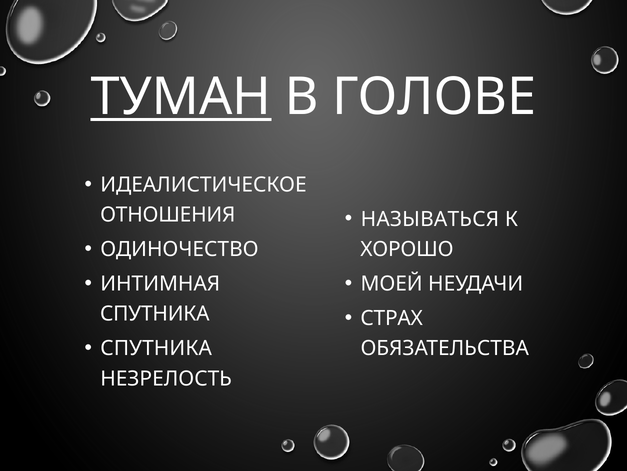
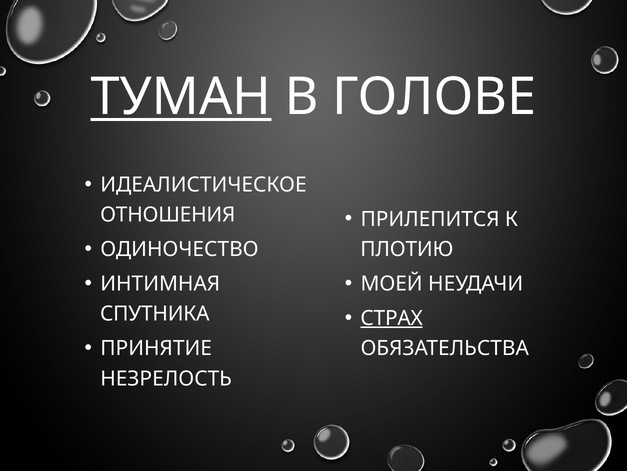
НАЗЫВАТЬСЯ: НАЗЫВАТЬСЯ -> ПРИЛЕПИТСЯ
ХОРОШО: ХОРОШО -> ПЛОТИЮ
СТРАХ underline: none -> present
СПУТНИКА at (156, 348): СПУТНИКА -> ПРИНЯТИЕ
